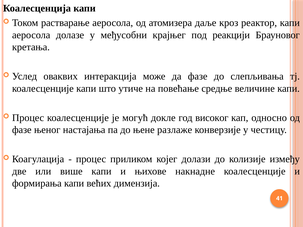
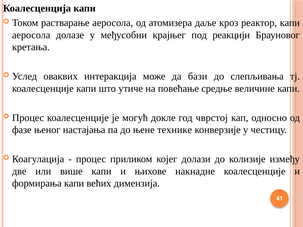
да фазе: фазе -> бази
високог: високог -> чврстој
разлаже: разлаже -> технике
